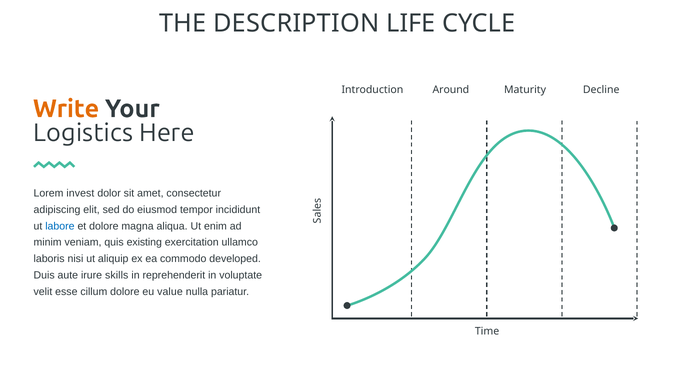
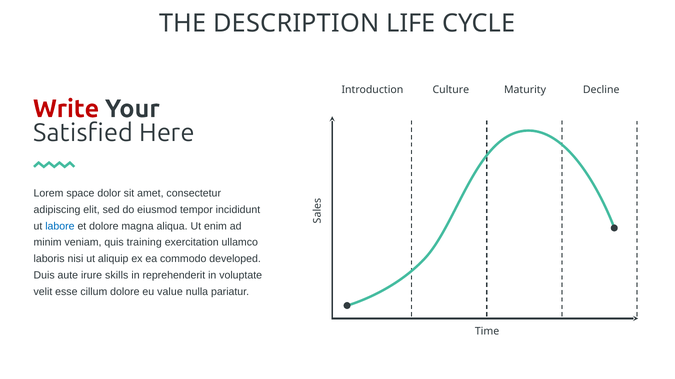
Around: Around -> Culture
Write colour: orange -> red
Logistics: Logistics -> Satisfied
invest: invest -> space
existing: existing -> training
